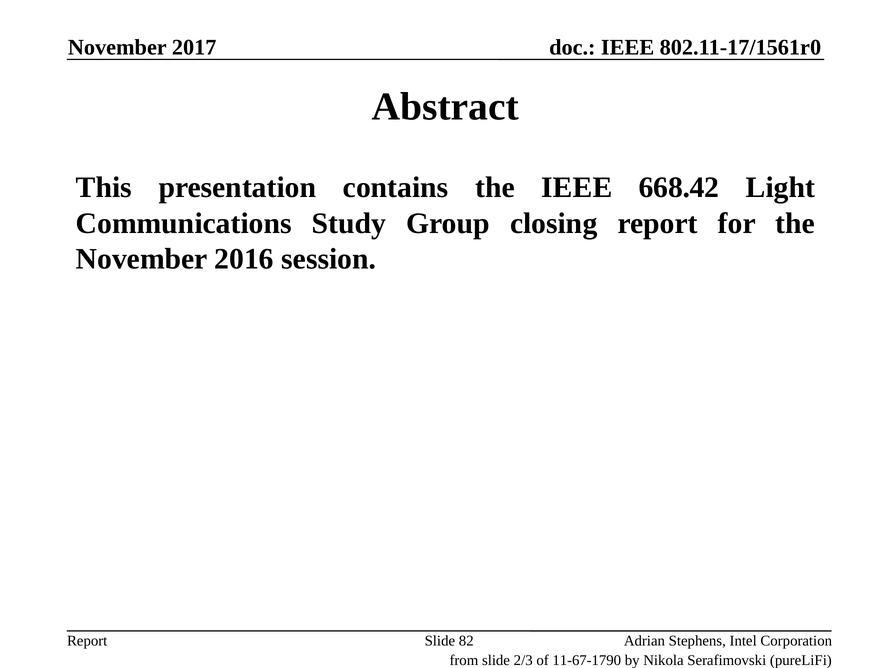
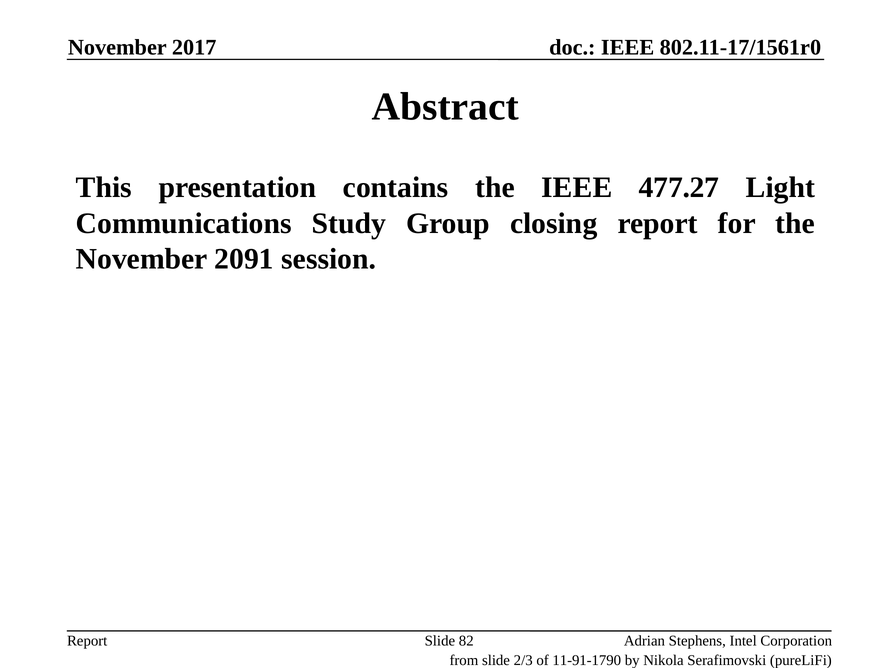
668.42: 668.42 -> 477.27
2016: 2016 -> 2091
11-67-1790: 11-67-1790 -> 11-91-1790
